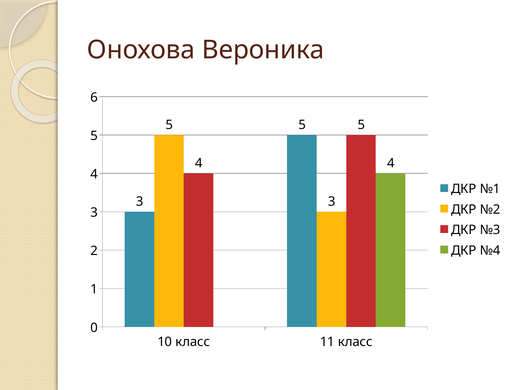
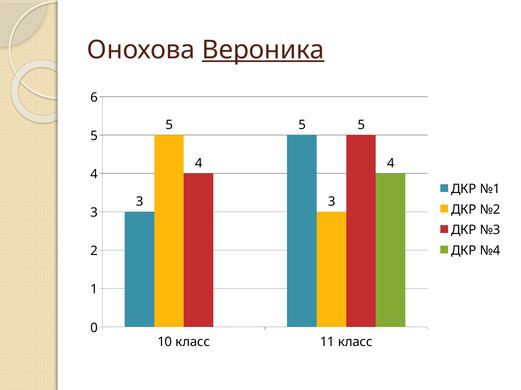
Вероника underline: none -> present
